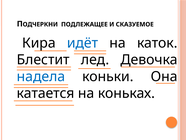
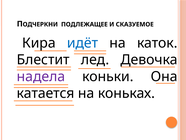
надела colour: blue -> purple
